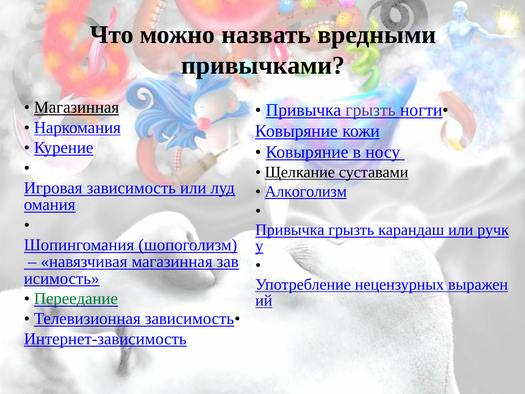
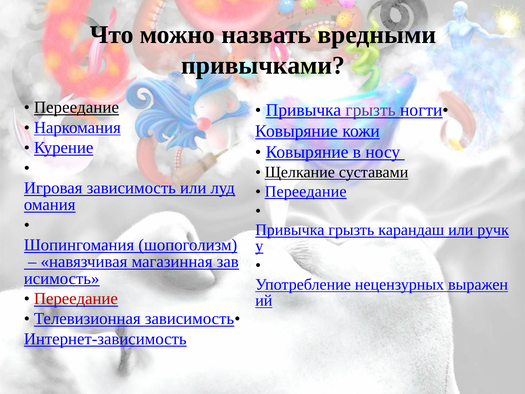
Магазинная at (77, 107): Магазинная -> Переедание
Алкоголизм at (306, 191): Алкоголизм -> Переедание
Переедание at (76, 298) colour: green -> red
